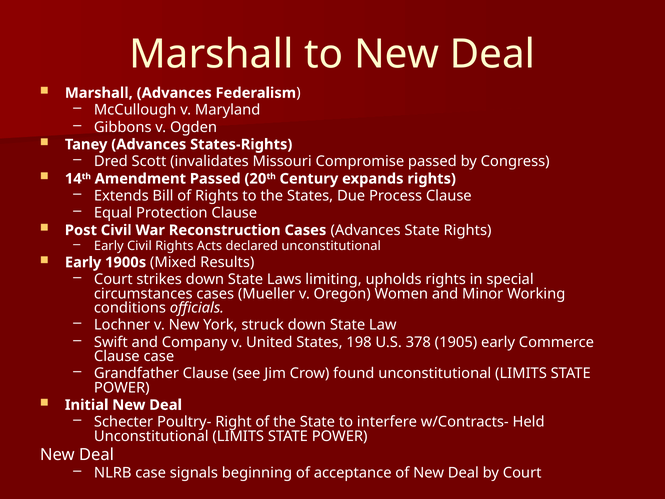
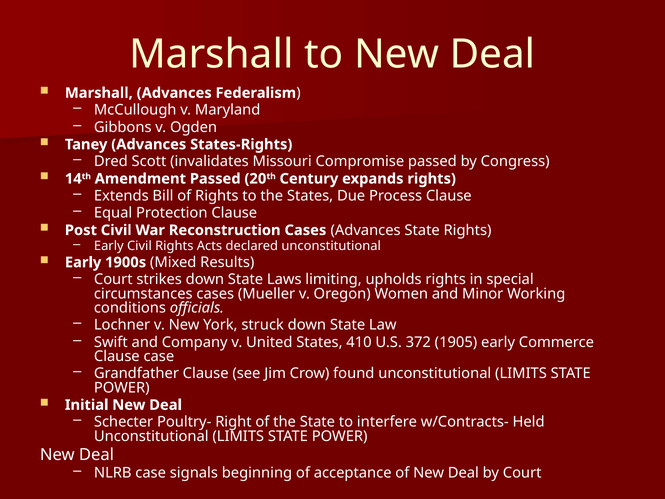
198: 198 -> 410
378: 378 -> 372
